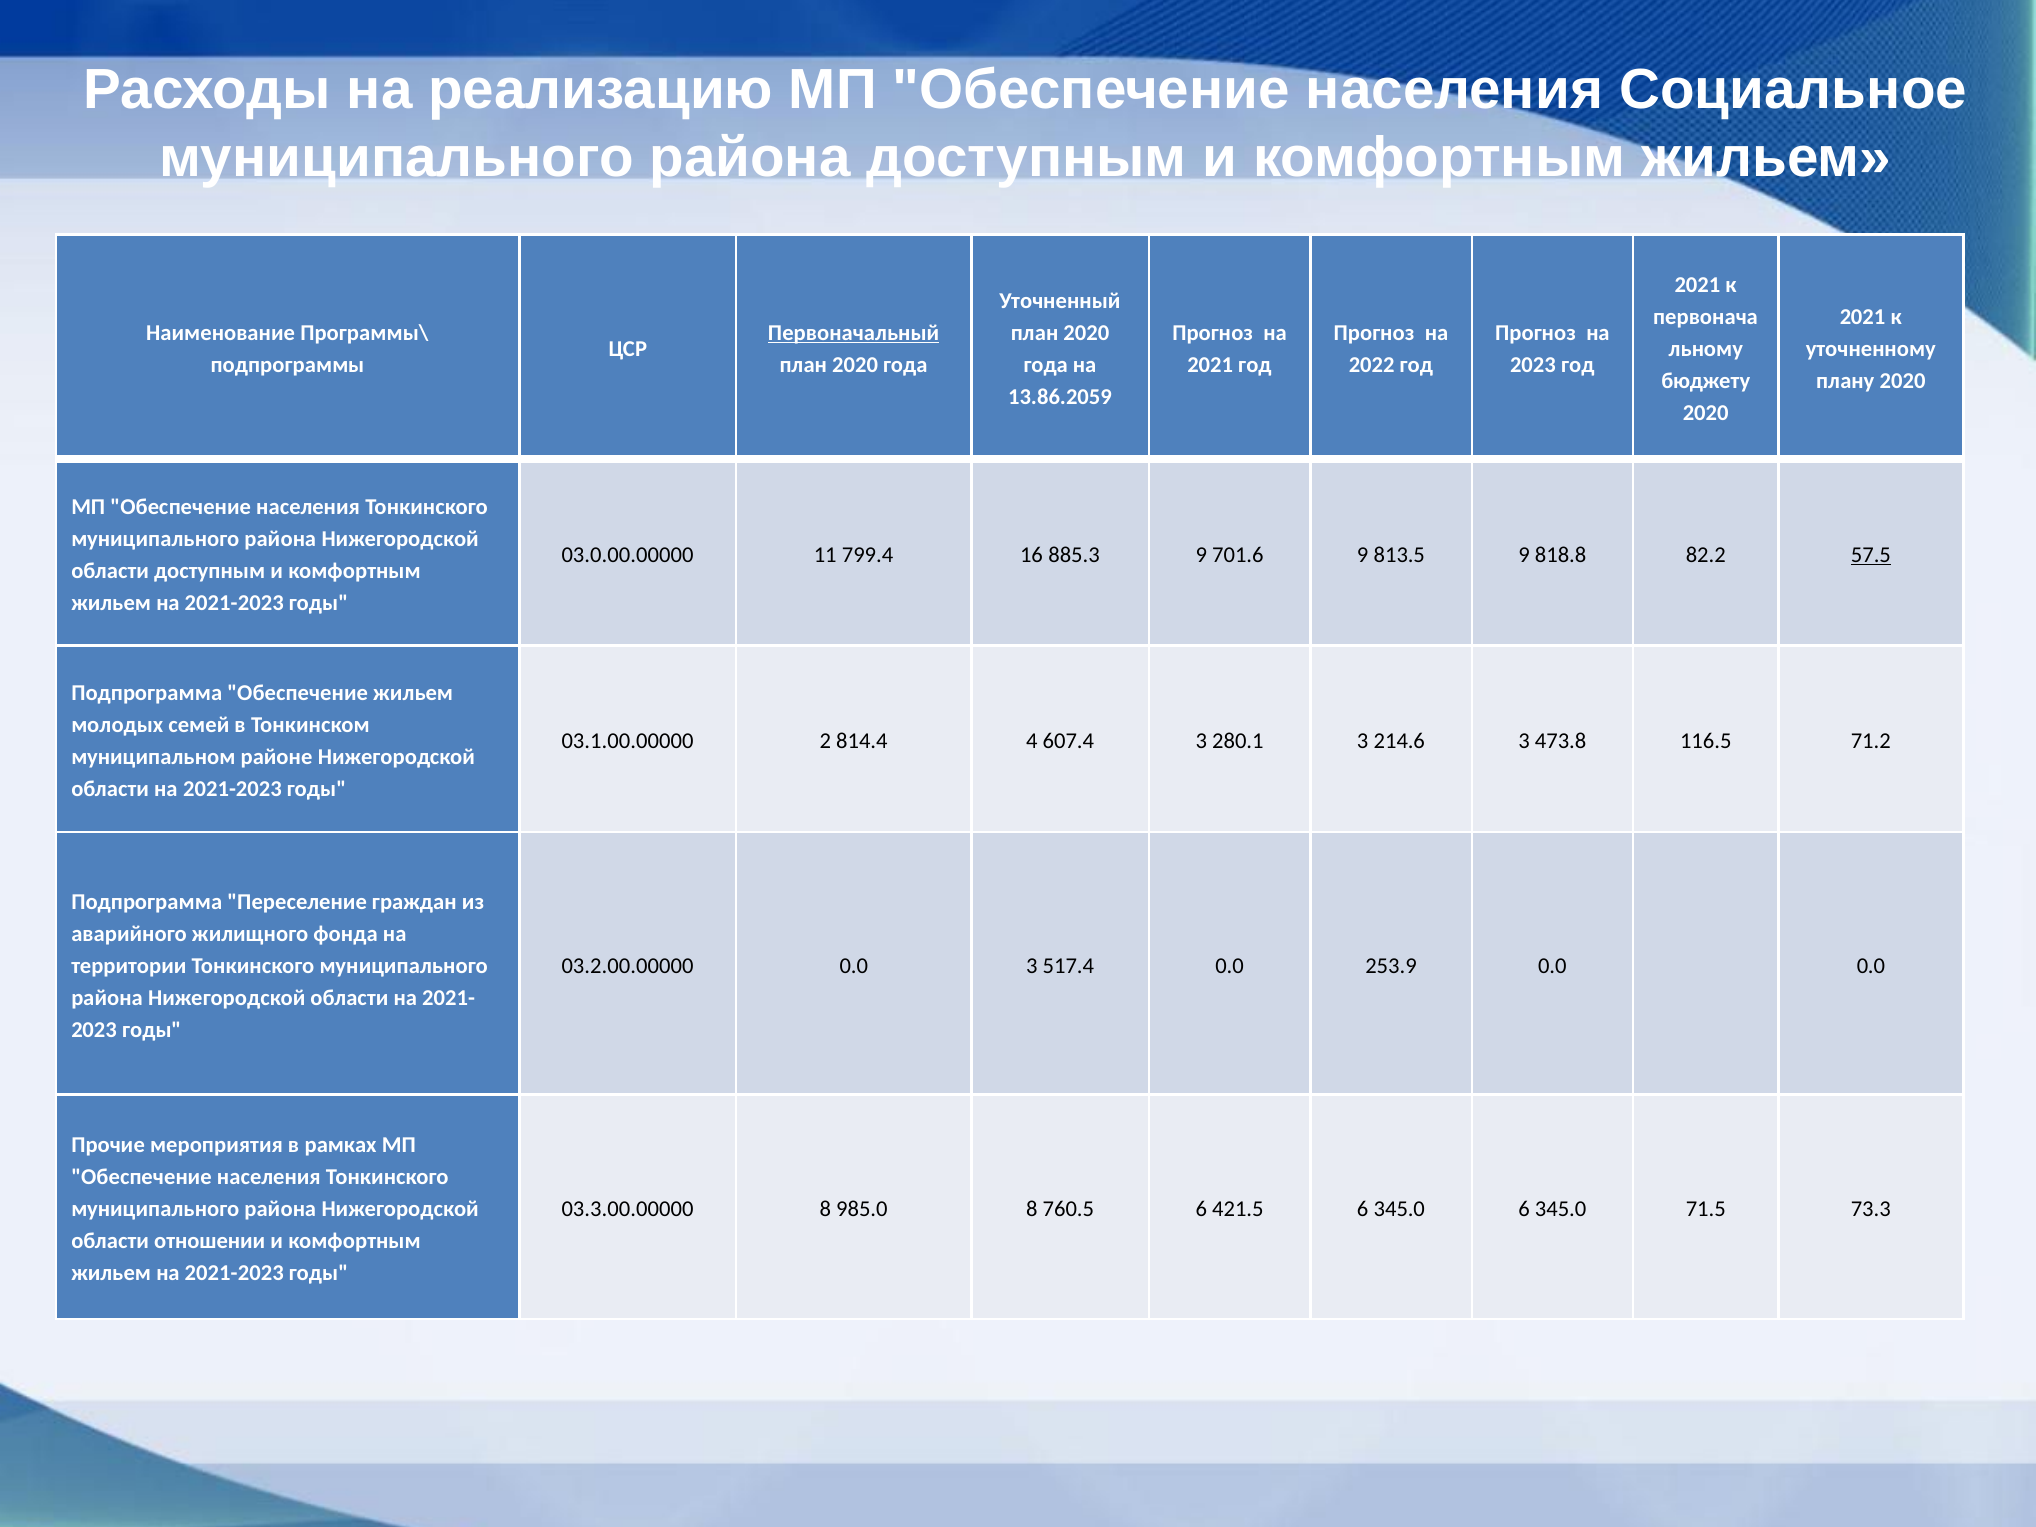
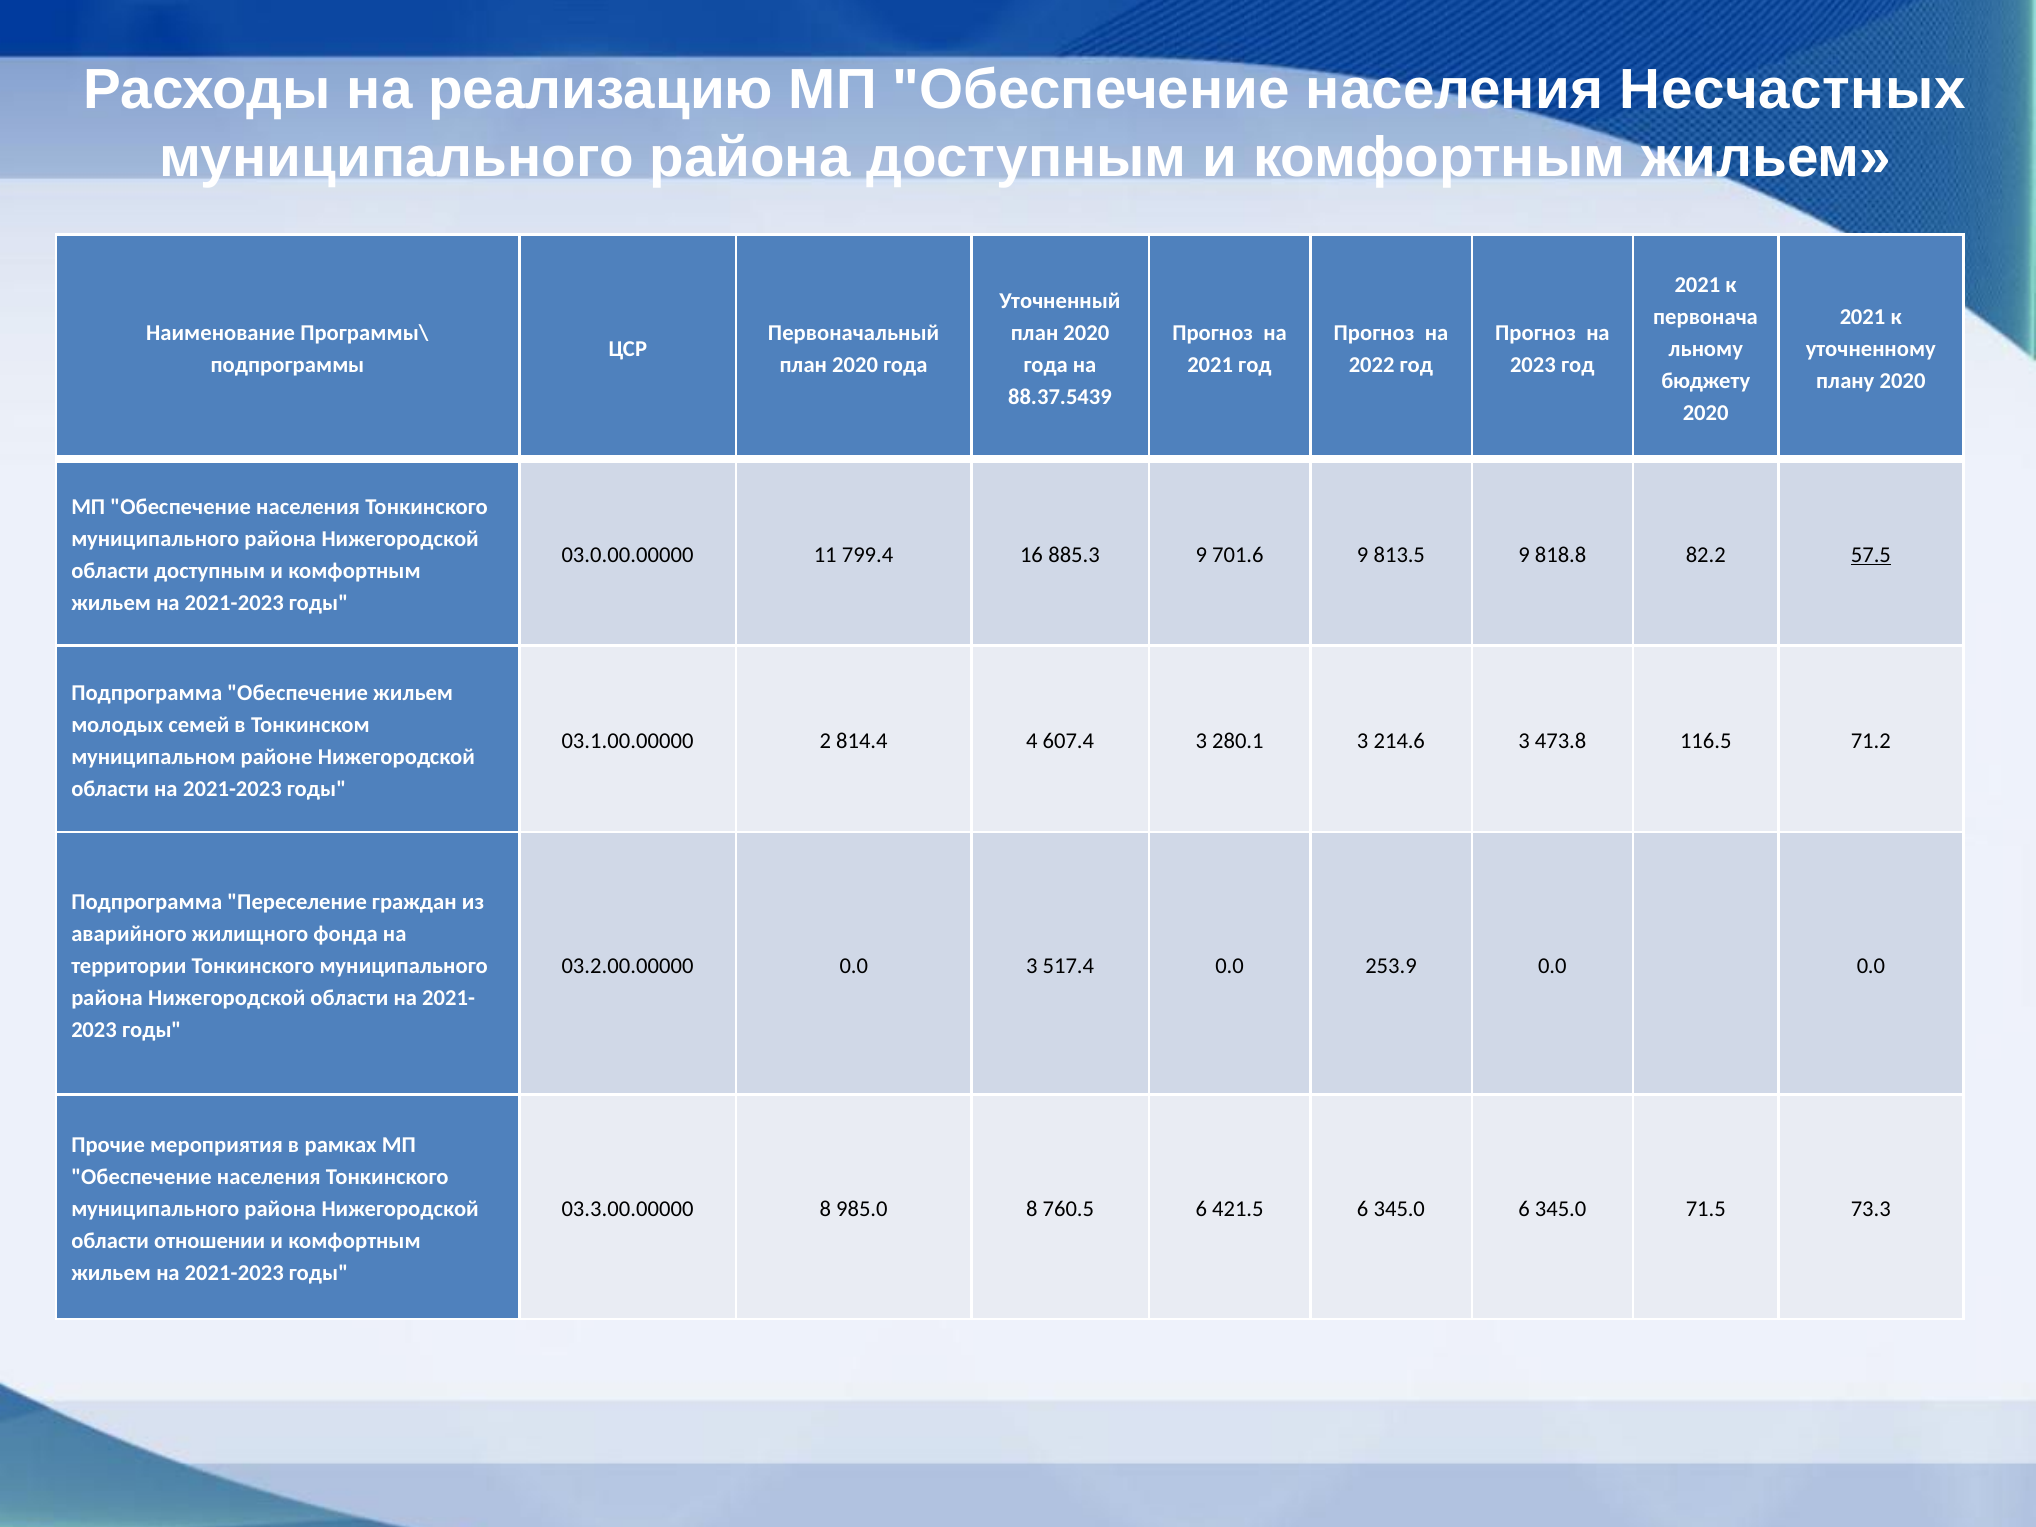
Социальное: Социальное -> Несчастных
Первоначальный underline: present -> none
13.86.2059: 13.86.2059 -> 88.37.5439
